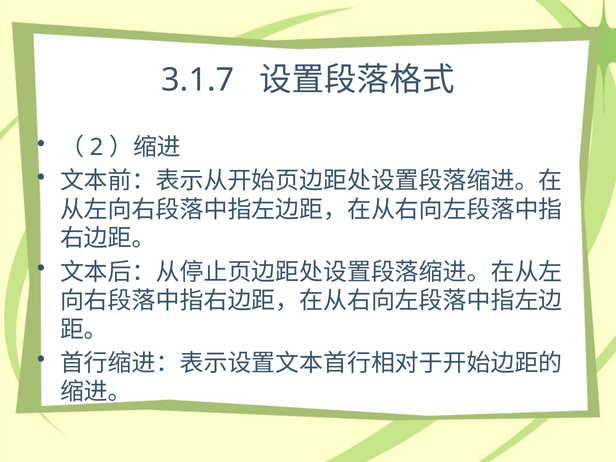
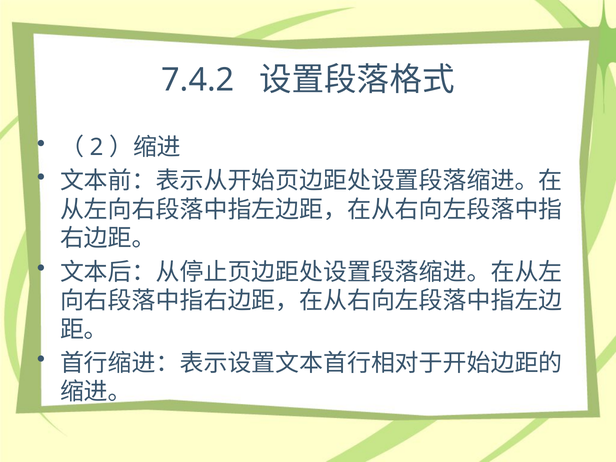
3.1.7: 3.1.7 -> 7.4.2
